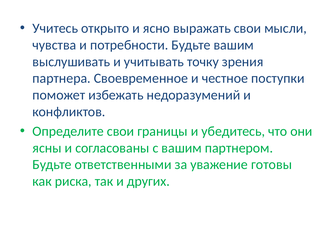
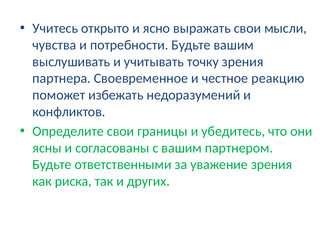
поступки: поступки -> реакцию
уважение готовы: готовы -> зрения
